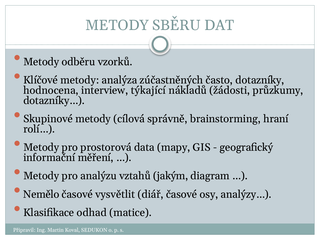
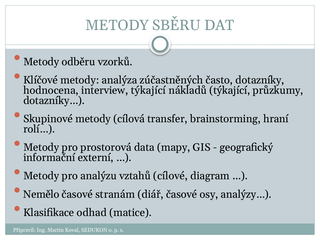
nákladů žádosti: žádosti -> týkající
správně: správně -> transfer
měření: měření -> externí
jakým: jakým -> cílové
vysvětlit: vysvětlit -> stranám
